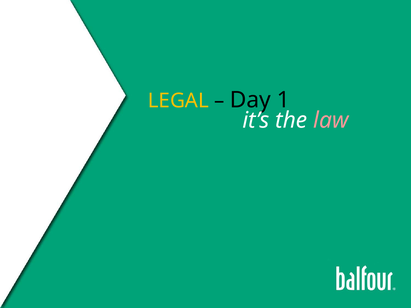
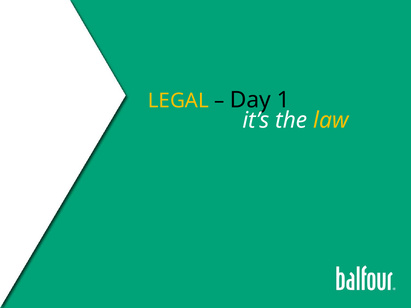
law colour: pink -> yellow
